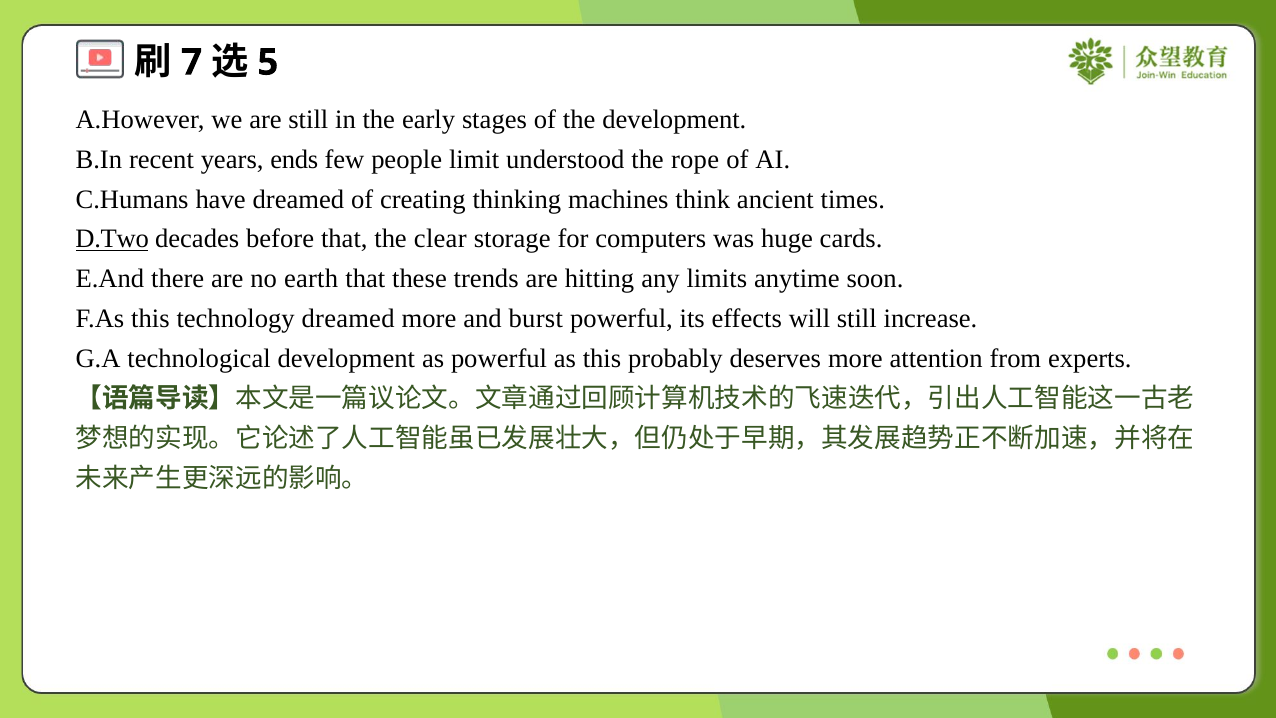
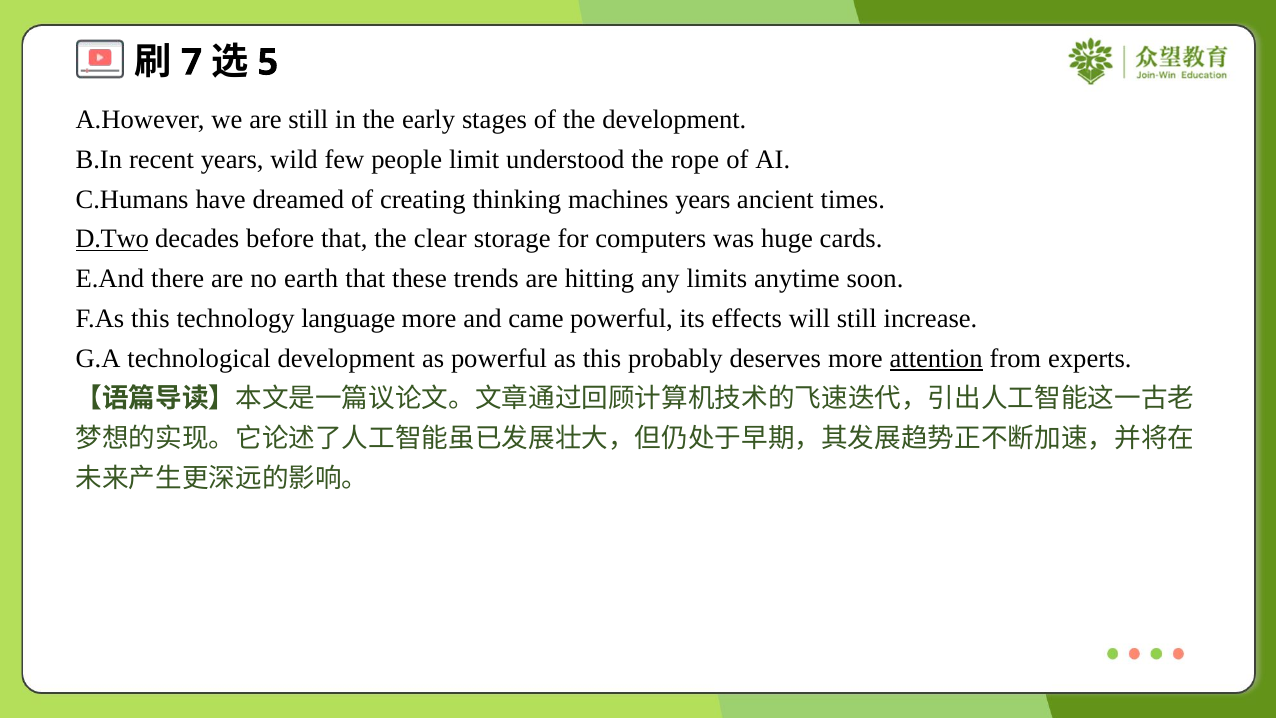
ends: ends -> wild
machines think: think -> years
technology dreamed: dreamed -> language
burst: burst -> came
attention underline: none -> present
